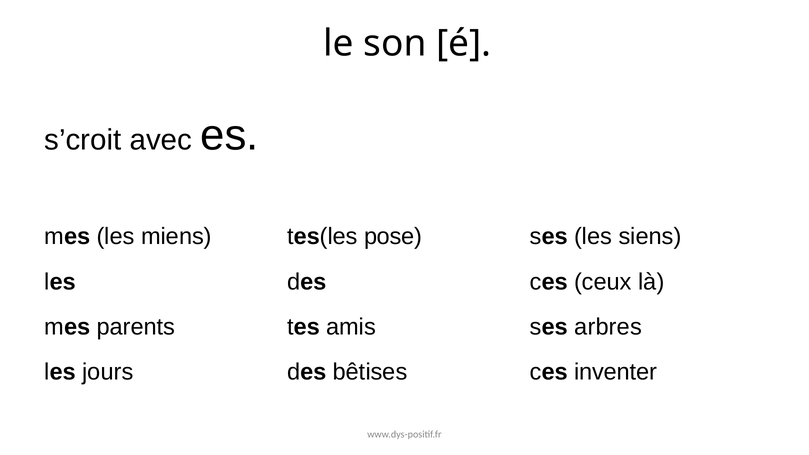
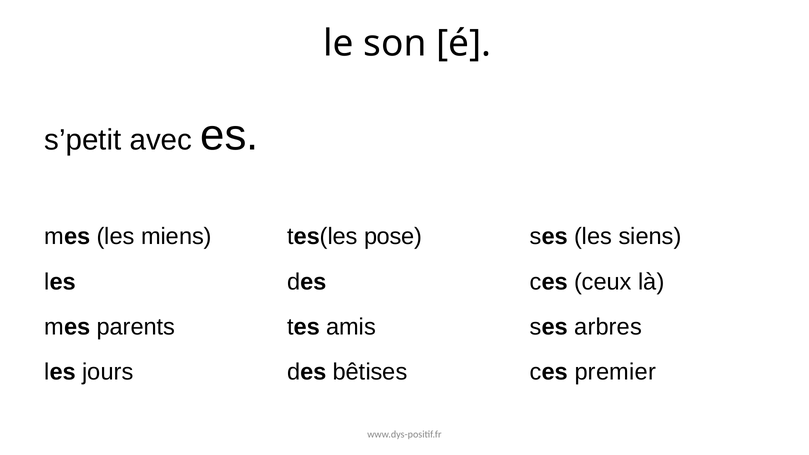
s’croit: s’croit -> s’petit
inventer: inventer -> premier
